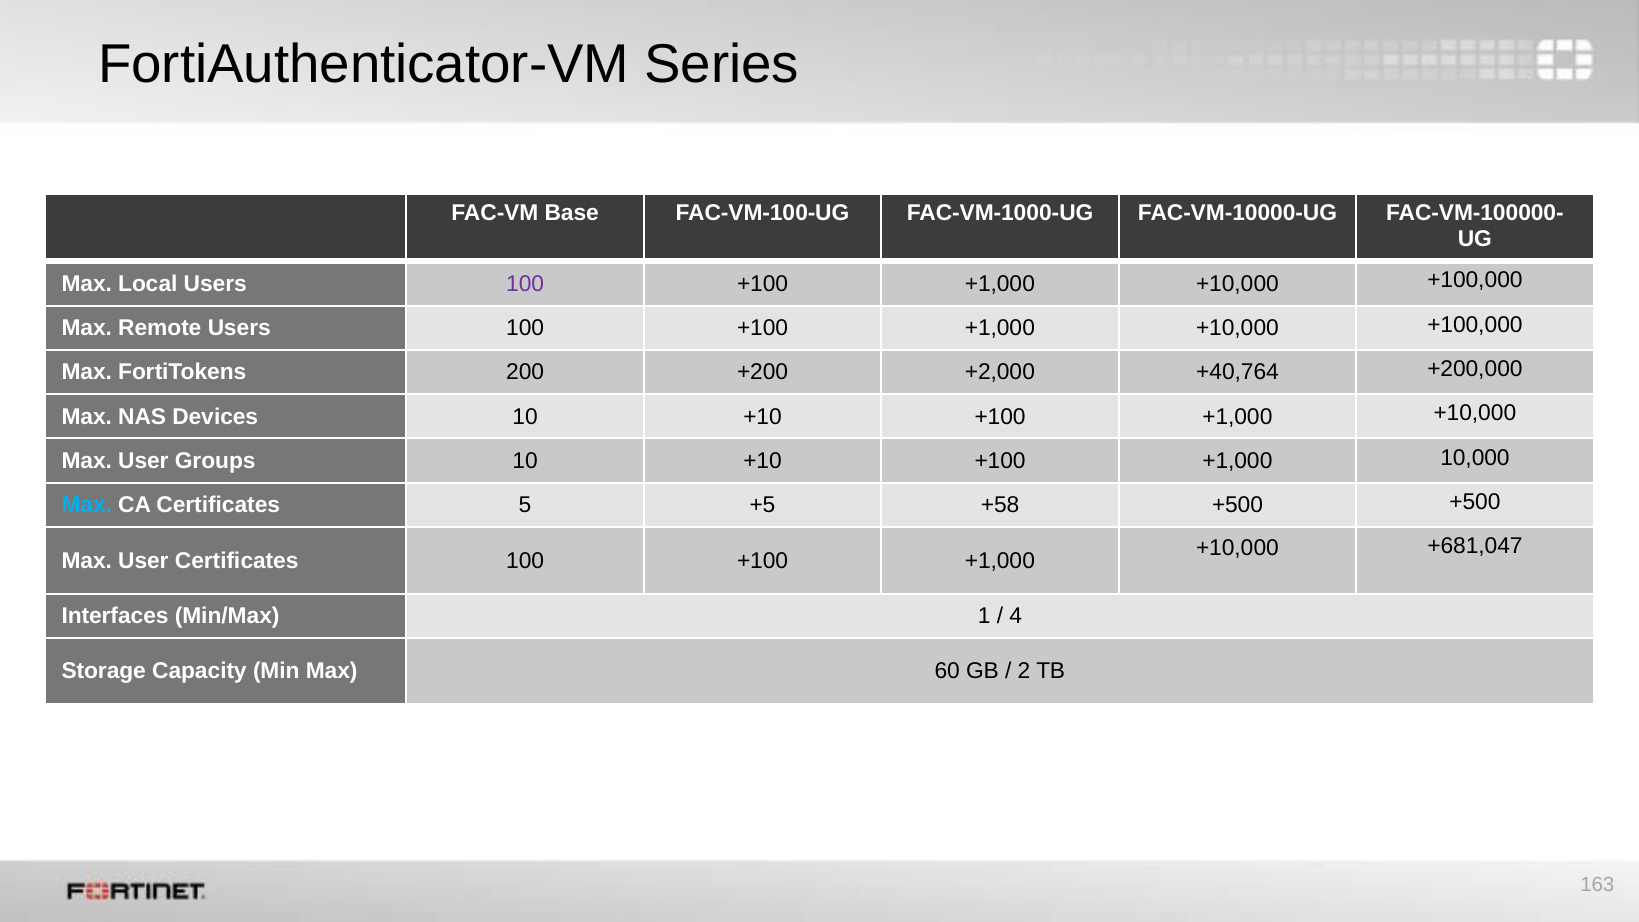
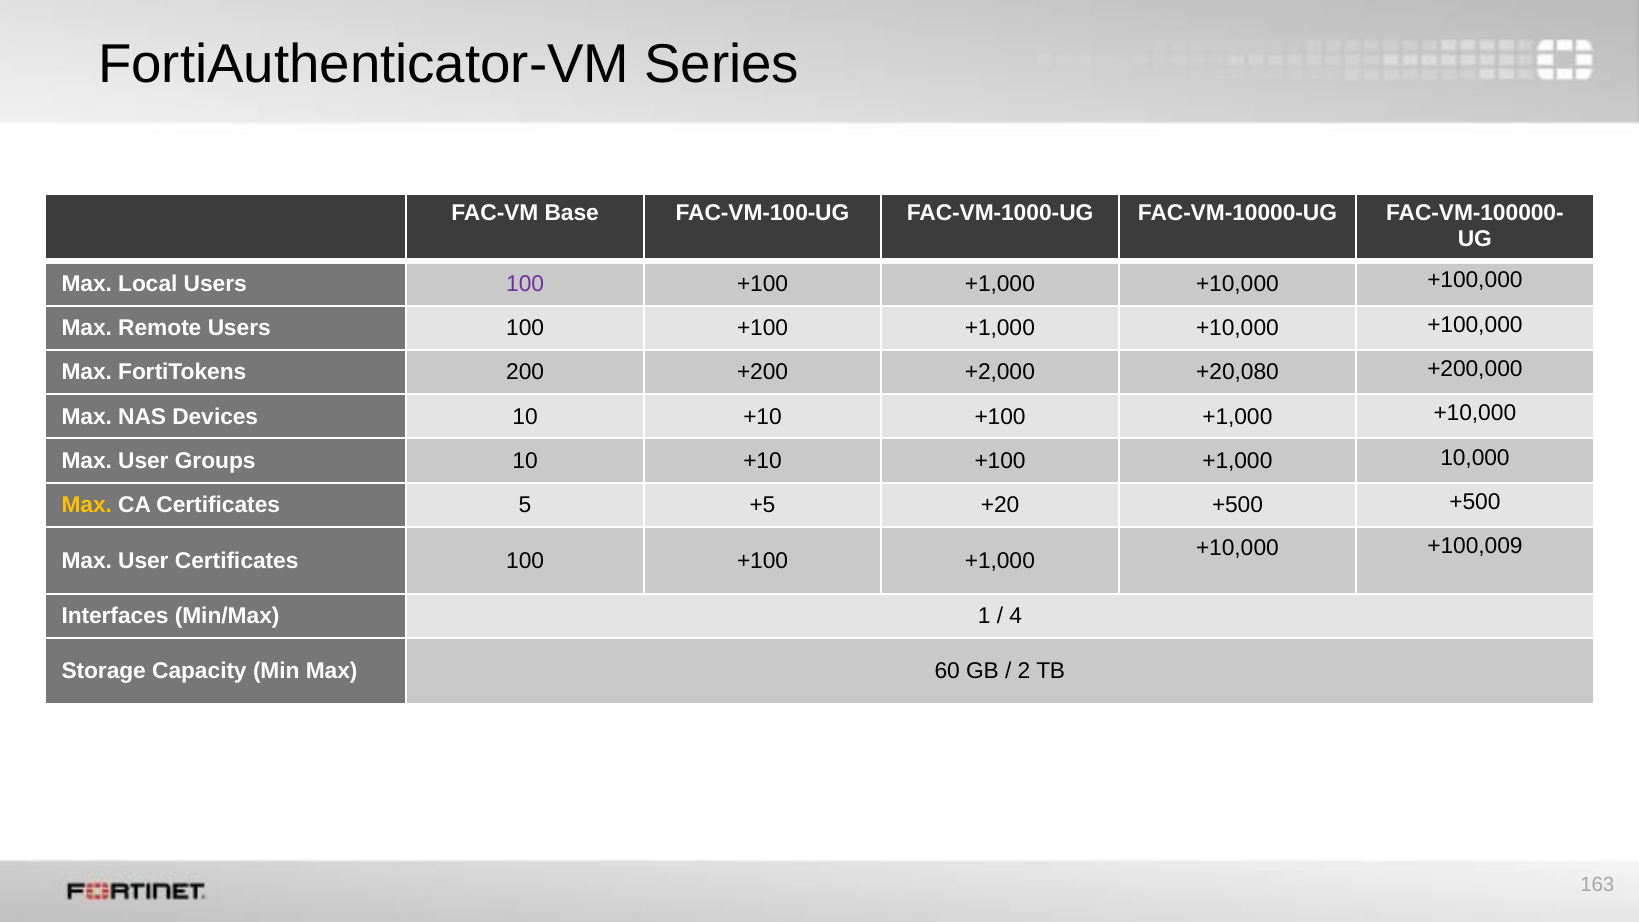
+40,764: +40,764 -> +20,080
Max at (87, 505) colour: light blue -> yellow
+58: +58 -> +20
+681,047: +681,047 -> +100,009
